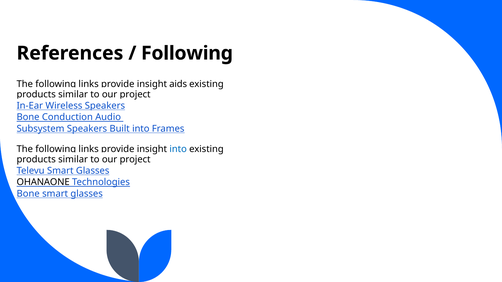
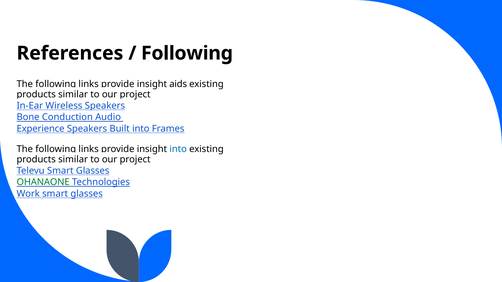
Subsystem: Subsystem -> Experience
OHANAONE colour: black -> green
Bone at (28, 194): Bone -> Work
